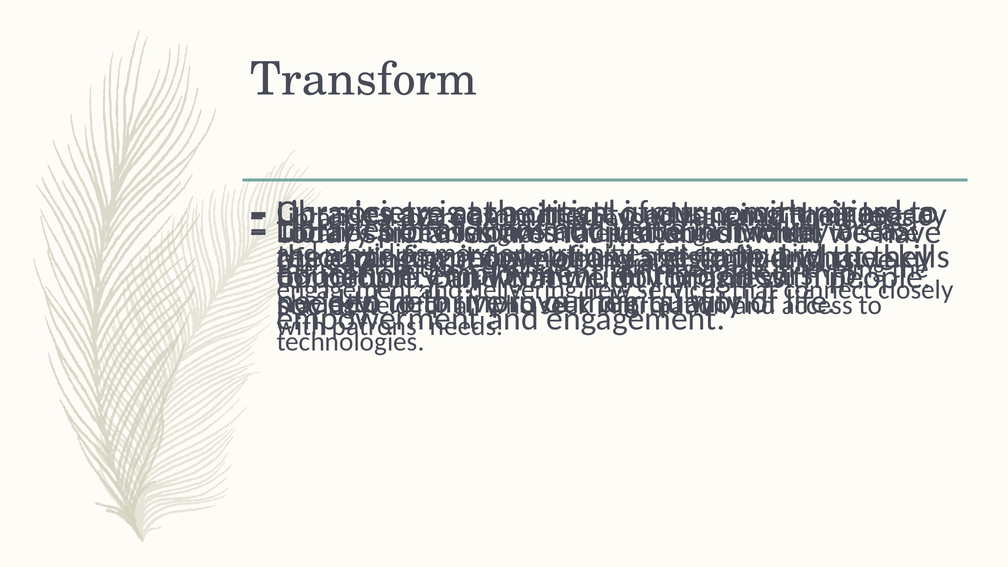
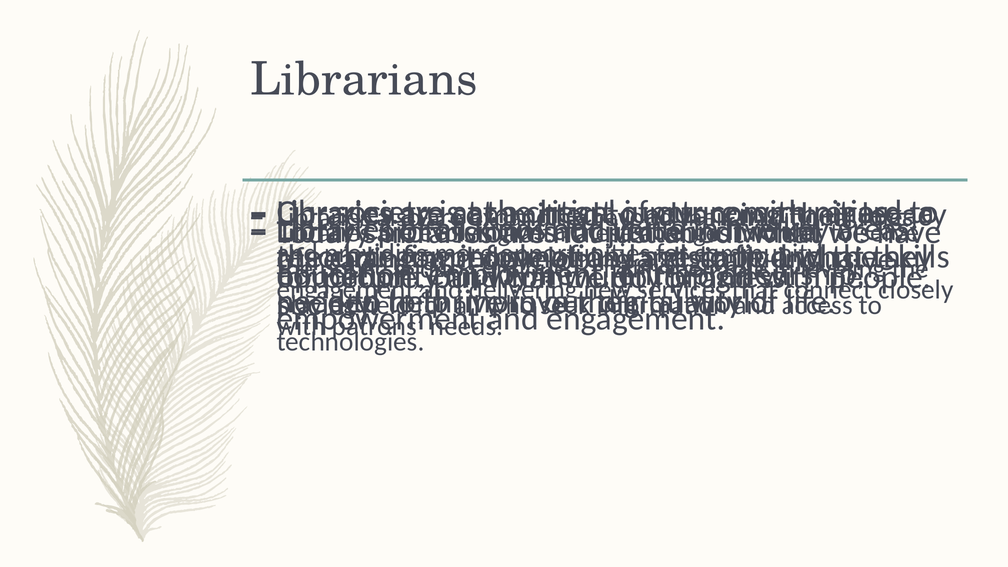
Transform: Transform -> Librarians
